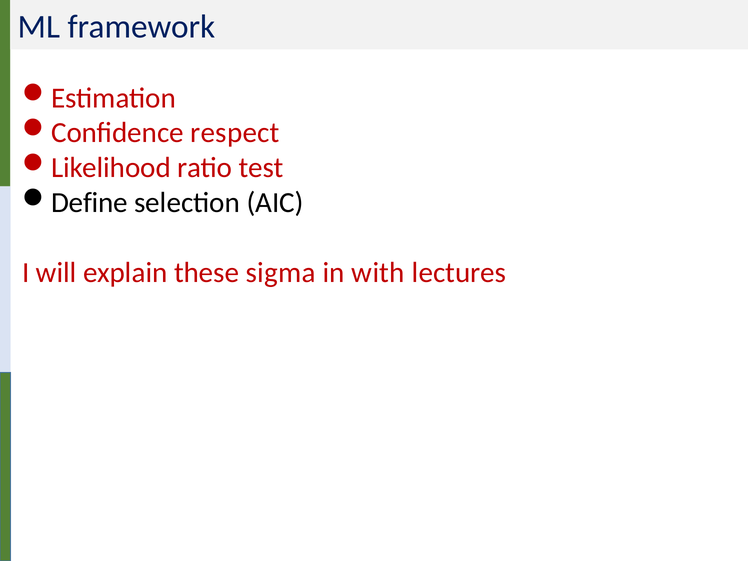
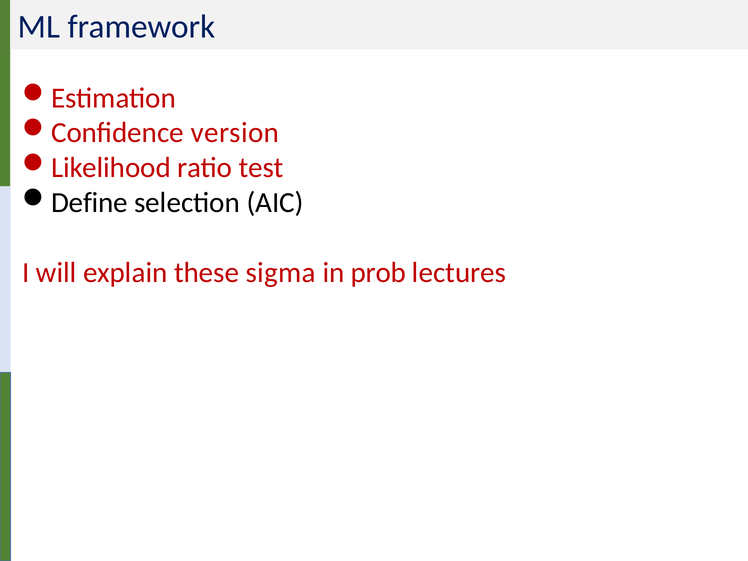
respect: respect -> version
with: with -> prob
